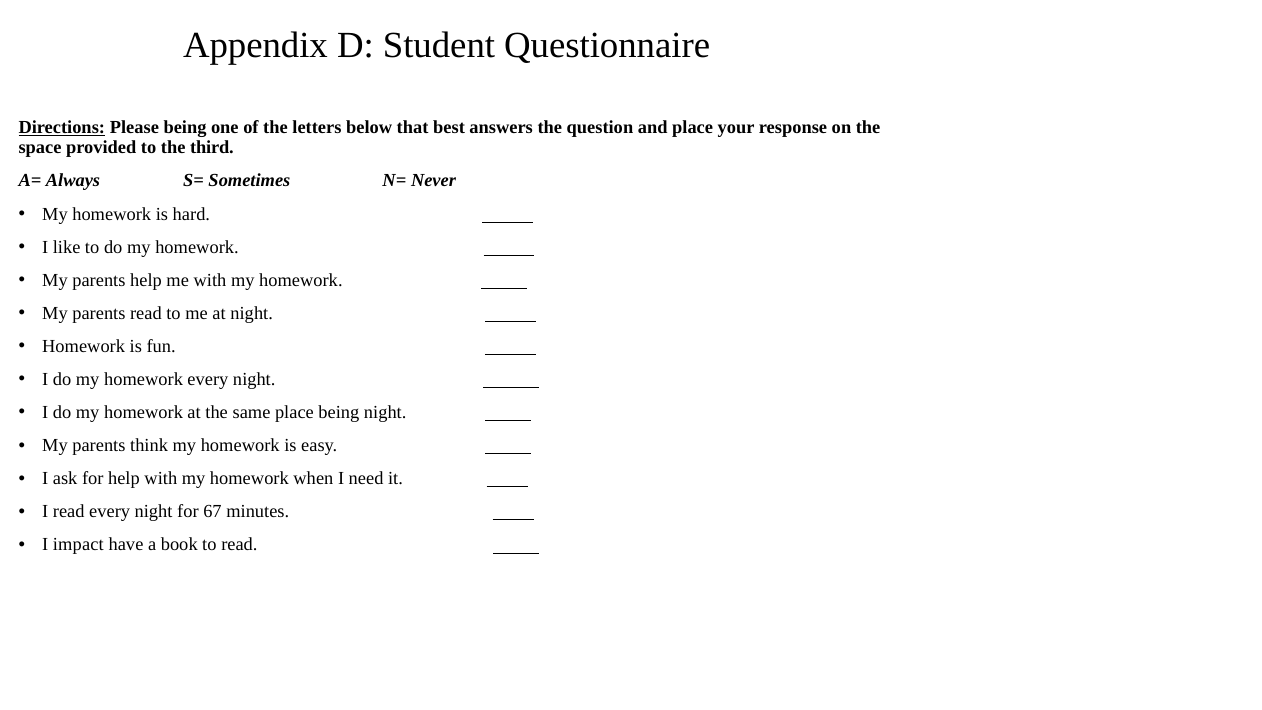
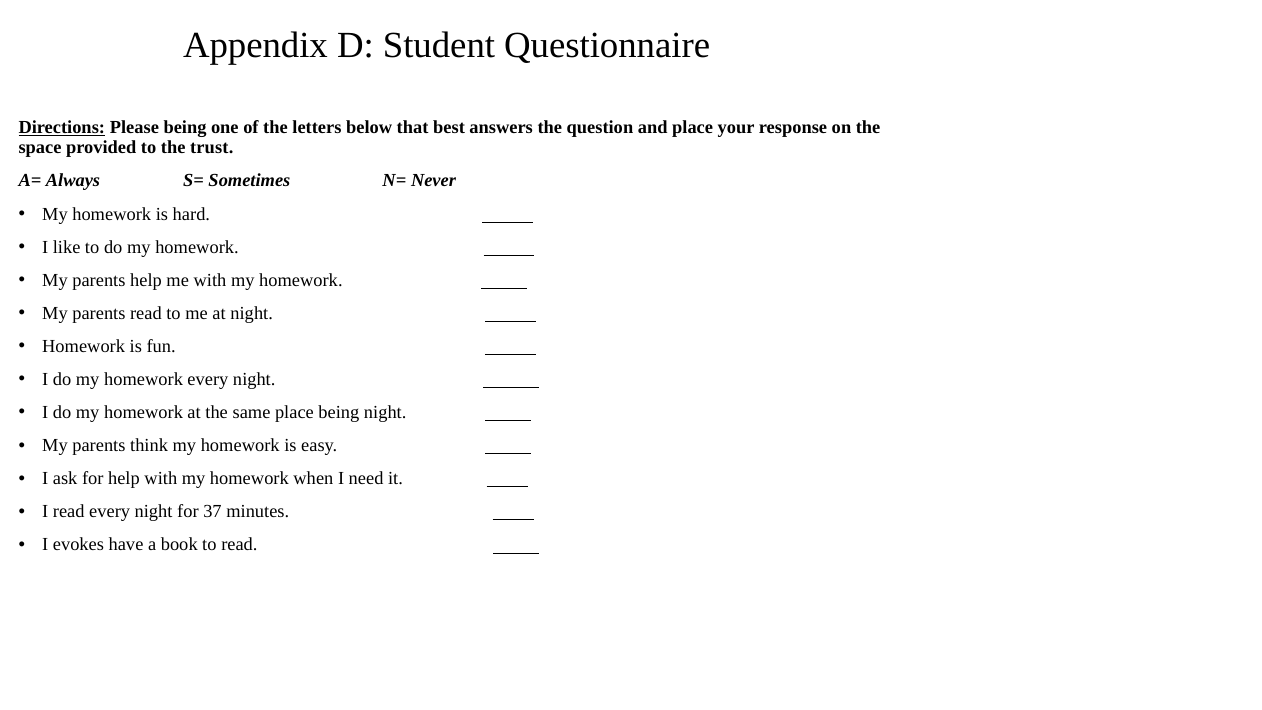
third: third -> trust
67: 67 -> 37
impact: impact -> evokes
